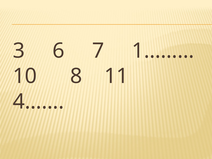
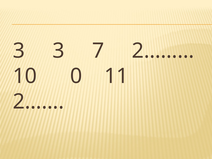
3 6: 6 -> 3
1………: 1……… -> 2………
8: 8 -> 0
4……: 4…… -> 2……
